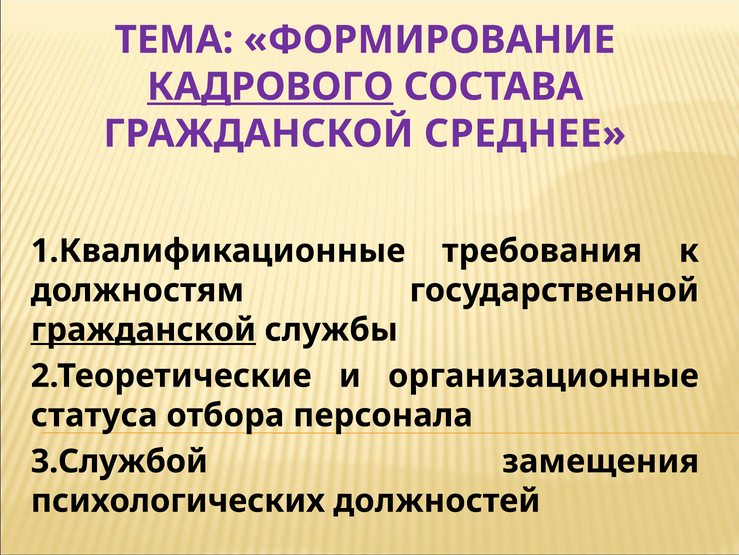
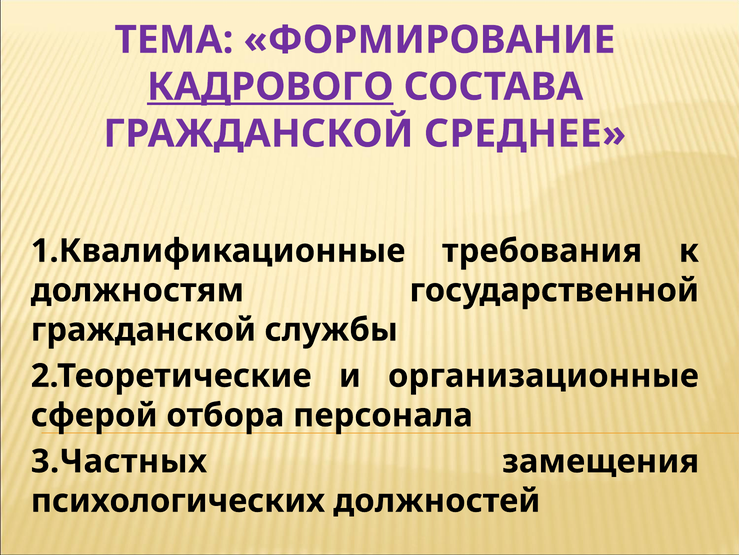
гражданской at (143, 329) underline: present -> none
статуса: статуса -> сферой
3.Службой: 3.Службой -> 3.Частных
